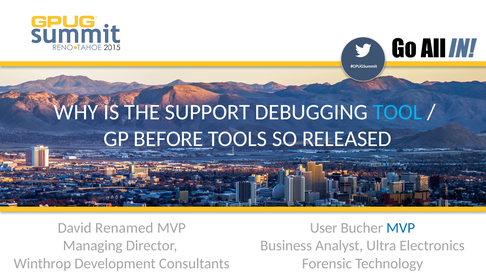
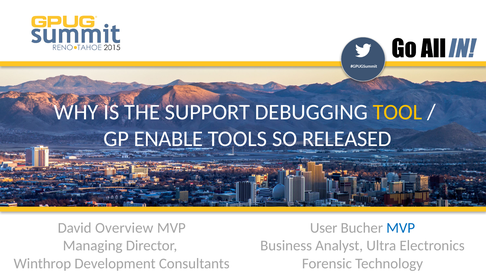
TOOL colour: light blue -> yellow
BEFORE: BEFORE -> ENABLE
Renamed: Renamed -> Overview
